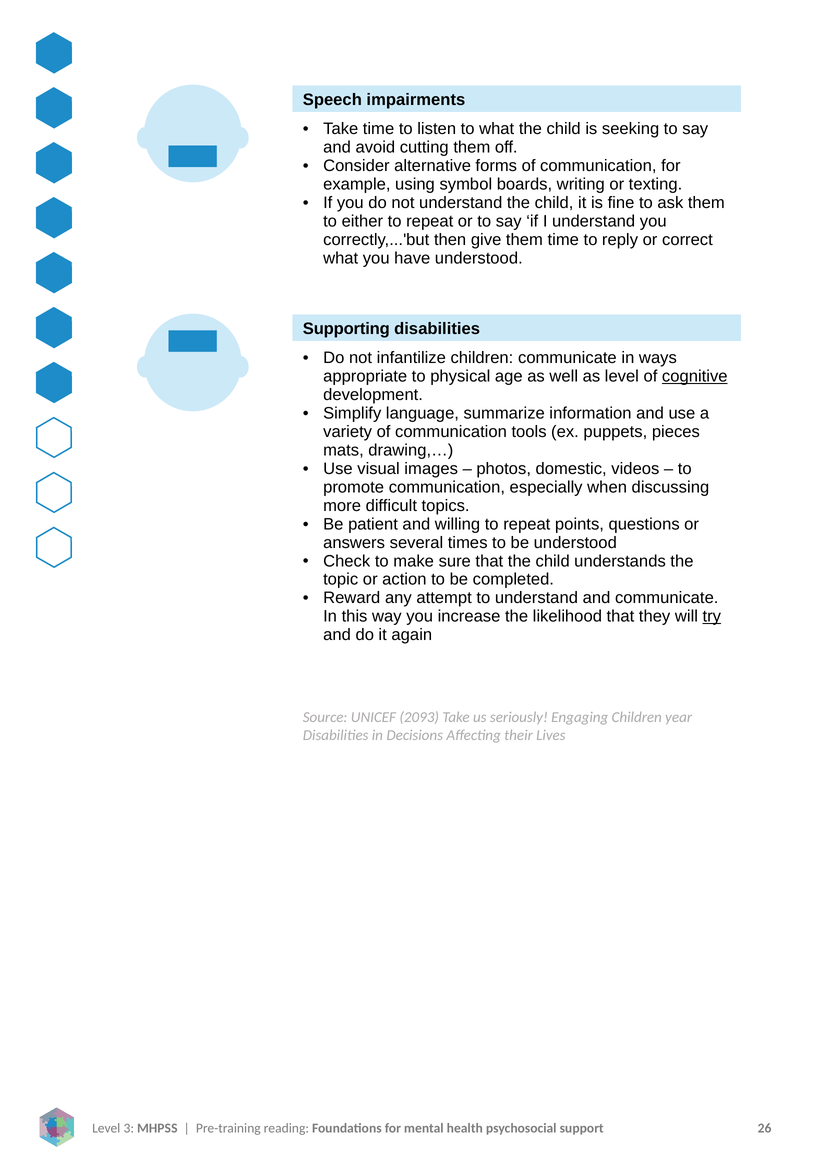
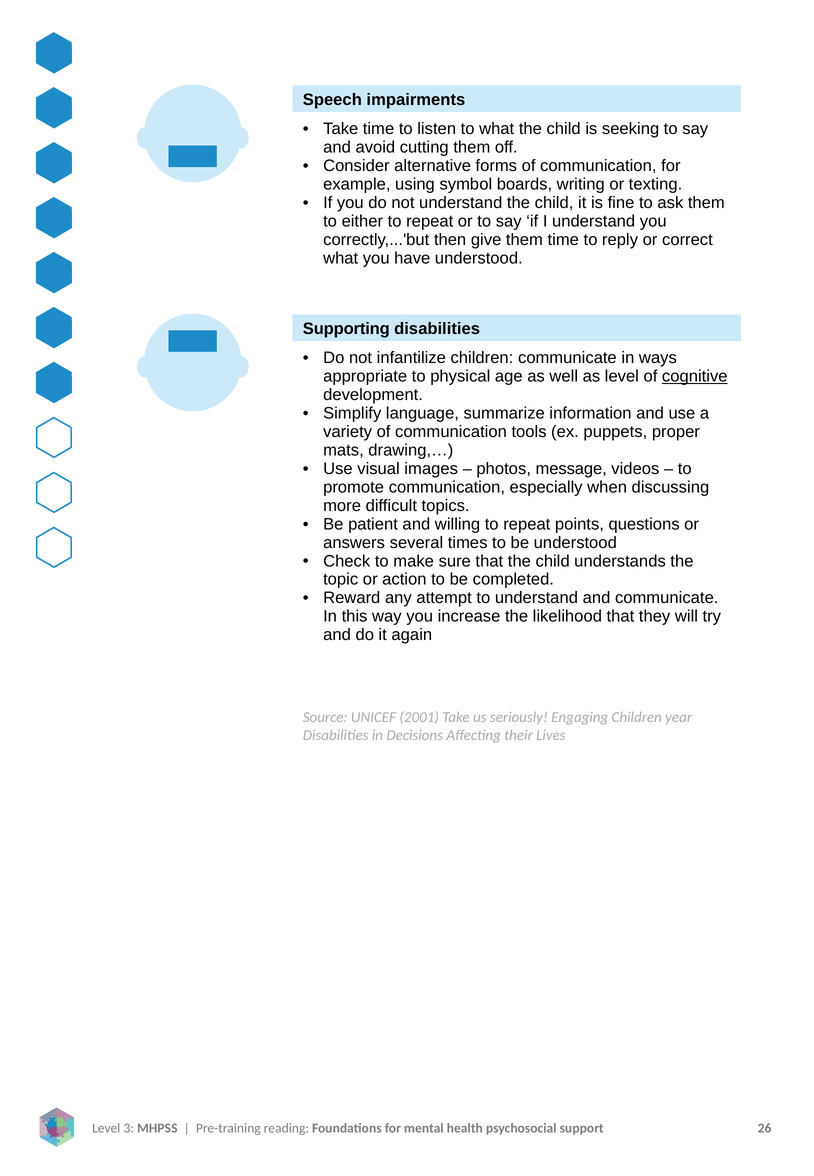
pieces: pieces -> proper
domestic: domestic -> message
try underline: present -> none
2093: 2093 -> 2001
